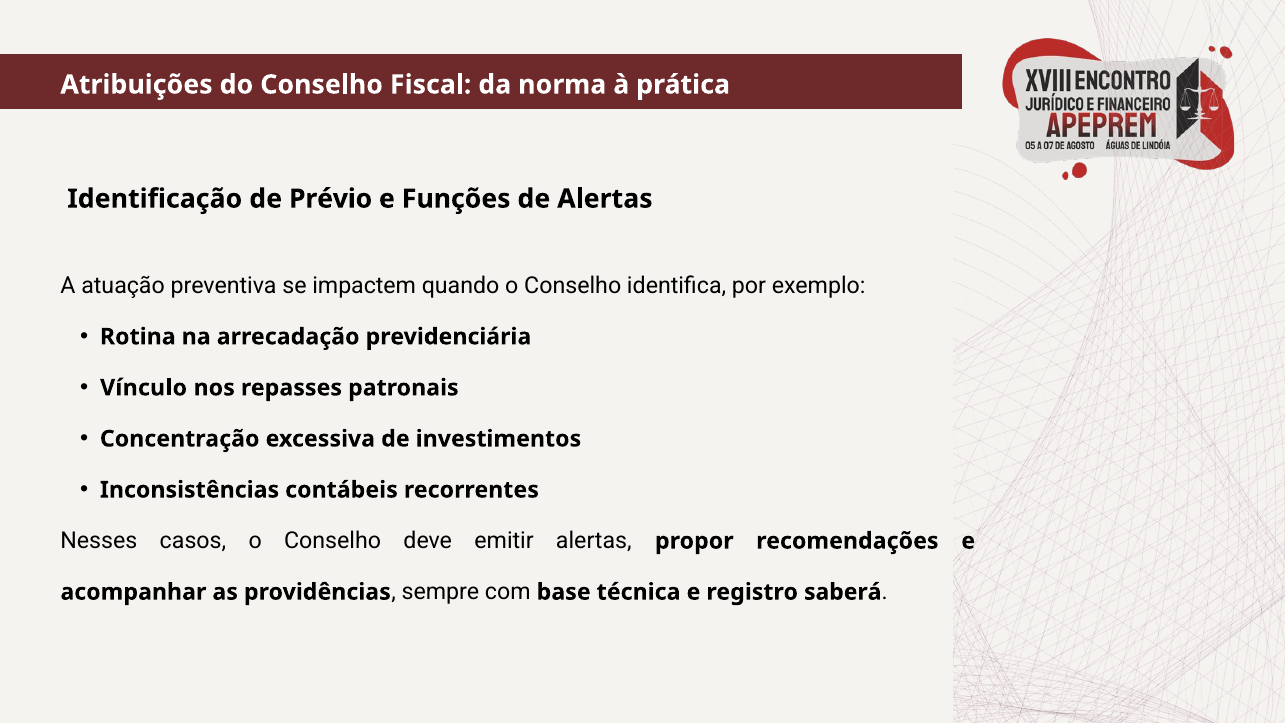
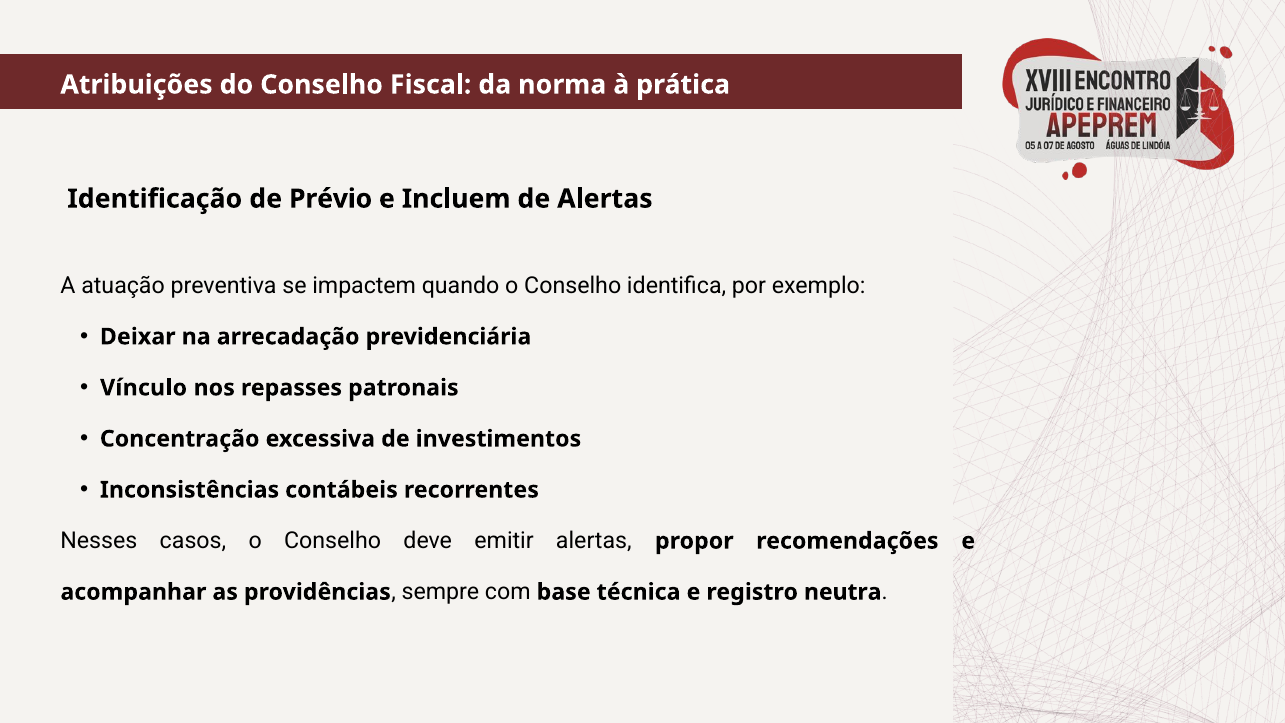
Funções: Funções -> Incluem
Rotina: Rotina -> Deixar
saberá: saberá -> neutra
